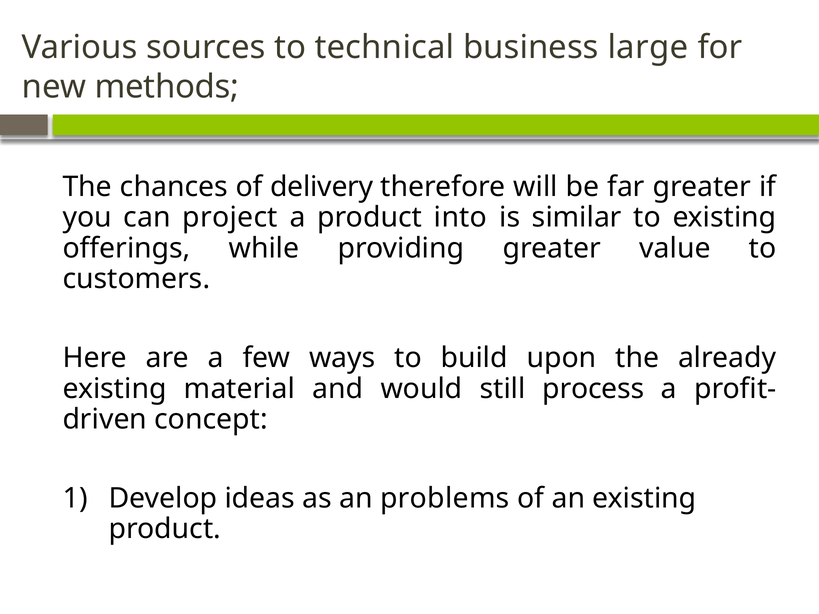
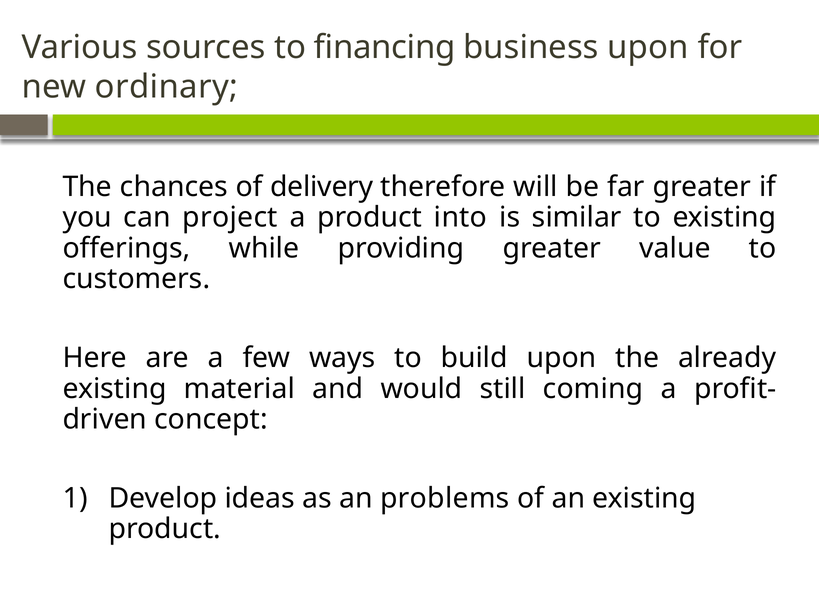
technical: technical -> financing
business large: large -> upon
methods: methods -> ordinary
process: process -> coming
